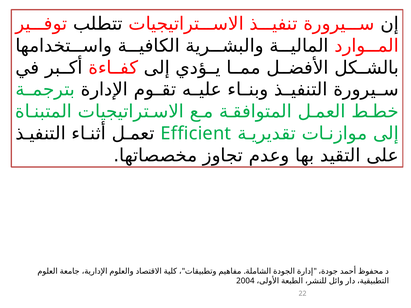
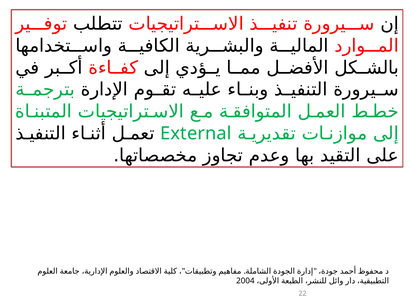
Efficient: Efficient -> External
